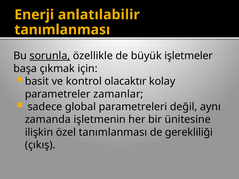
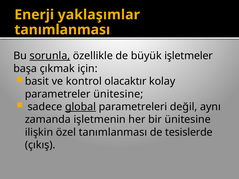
anlatılabilir: anlatılabilir -> yaklaşımlar
parametreler zamanlar: zamanlar -> ünitesine
global underline: none -> present
gerekliliği: gerekliliği -> tesislerde
